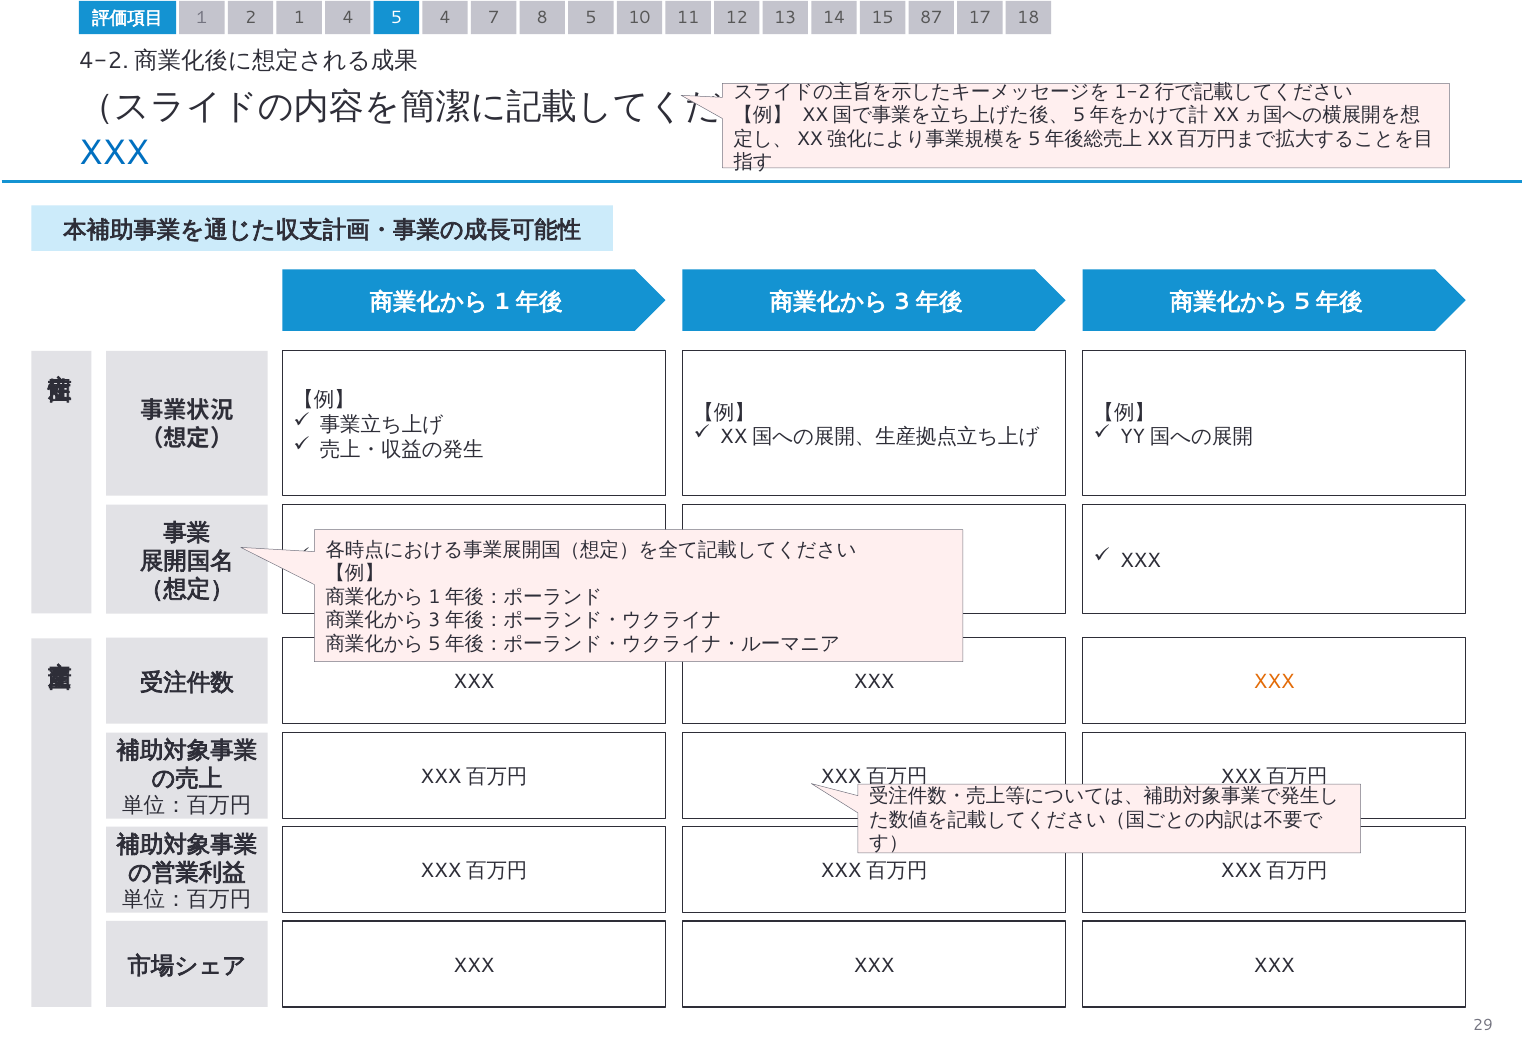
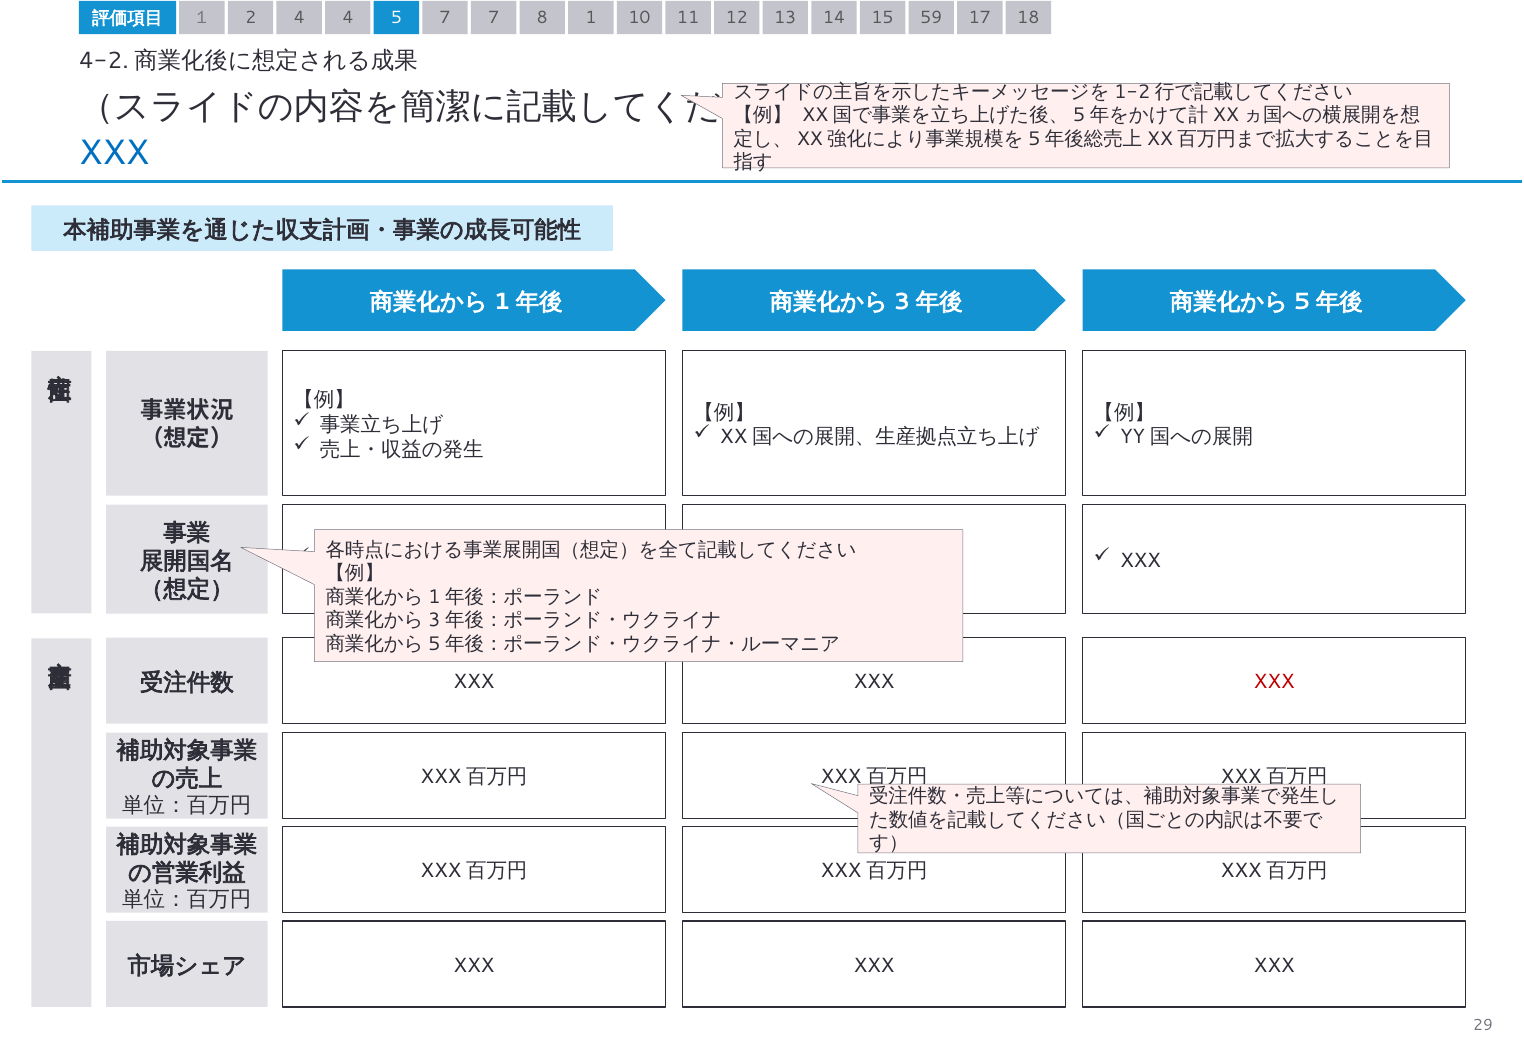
2 1: 1 -> 4
5 4: 4 -> 7
8 5: 5 -> 1
87: 87 -> 59
XXX at (1274, 682) colour: orange -> red
